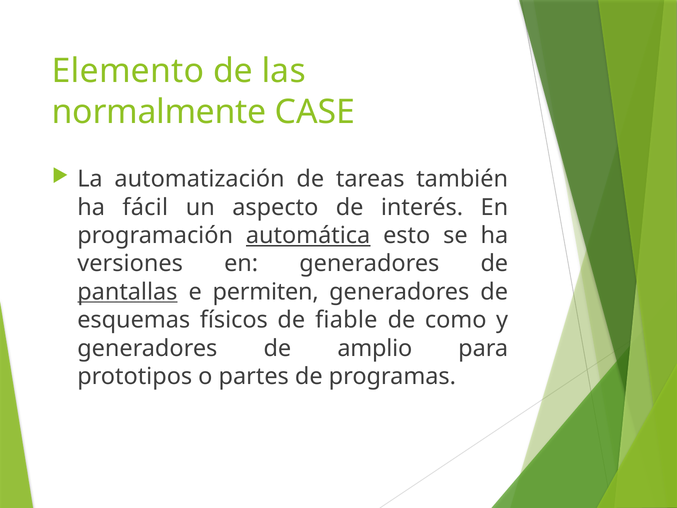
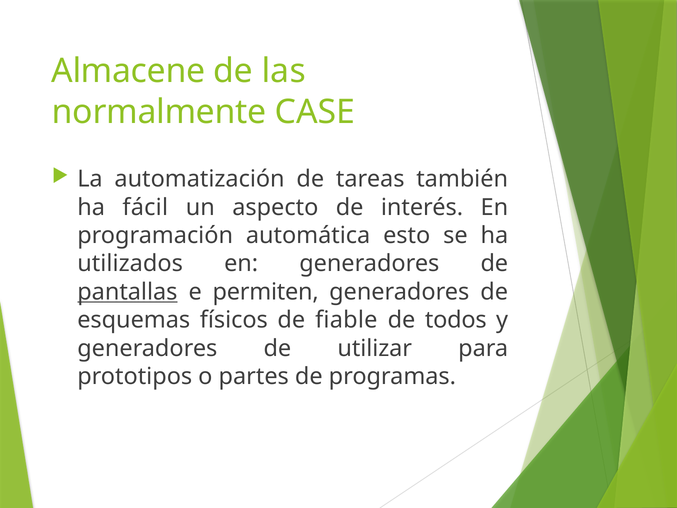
Elemento: Elemento -> Almacene
automática underline: present -> none
versiones: versiones -> utilizados
como: como -> todos
amplio: amplio -> utilizar
